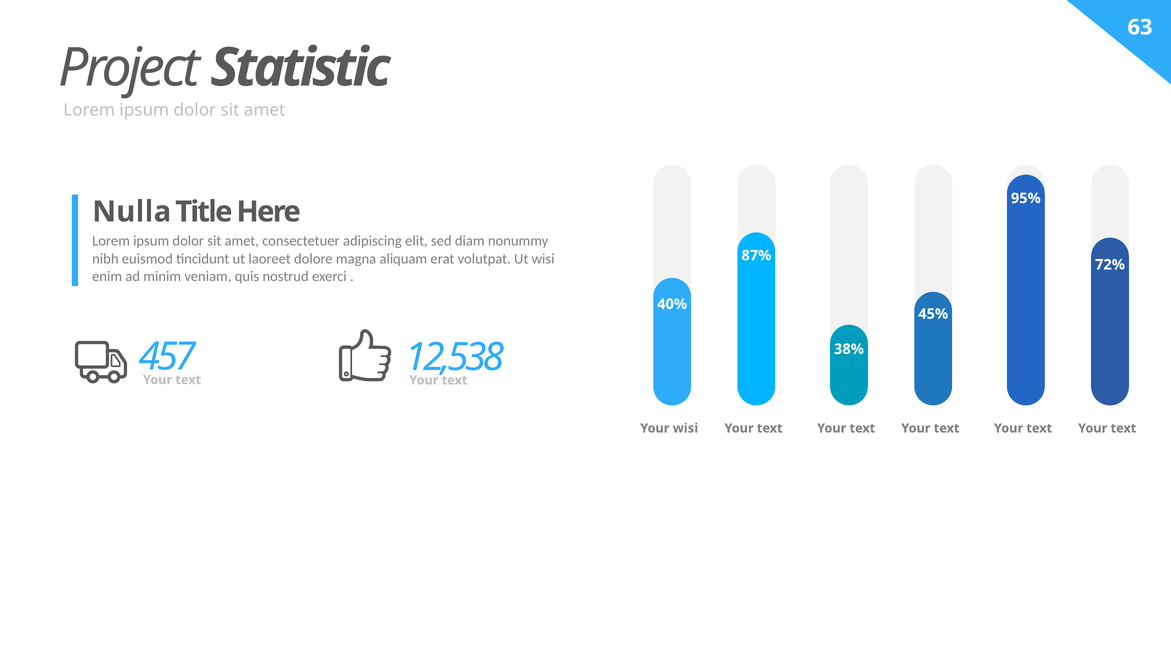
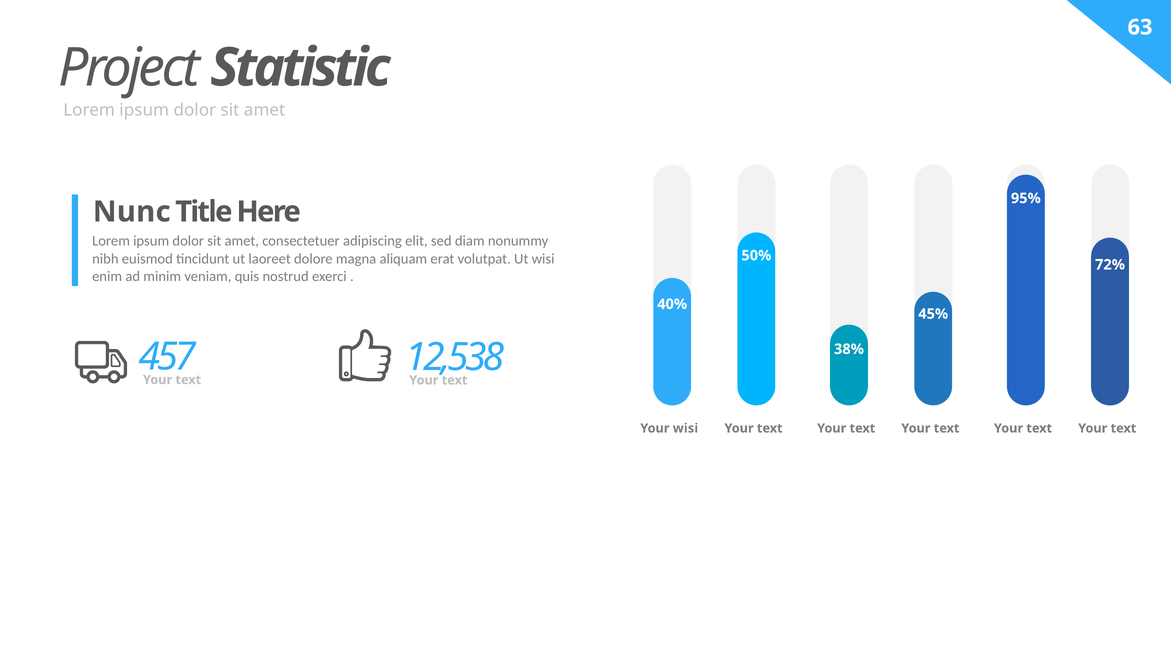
Nulla: Nulla -> Nunc
87%: 87% -> 50%
